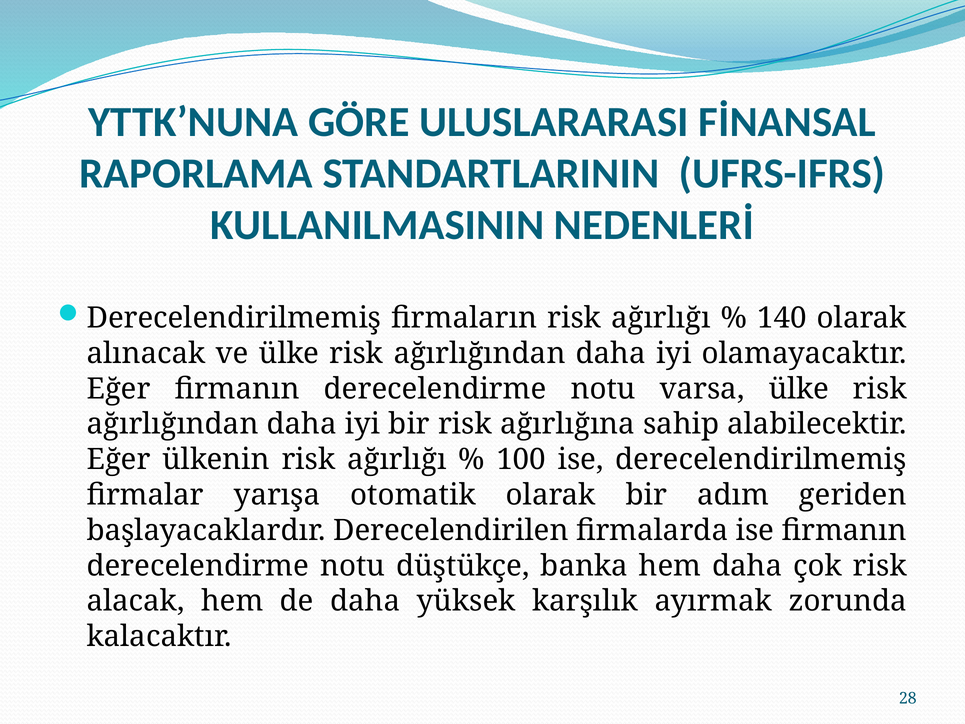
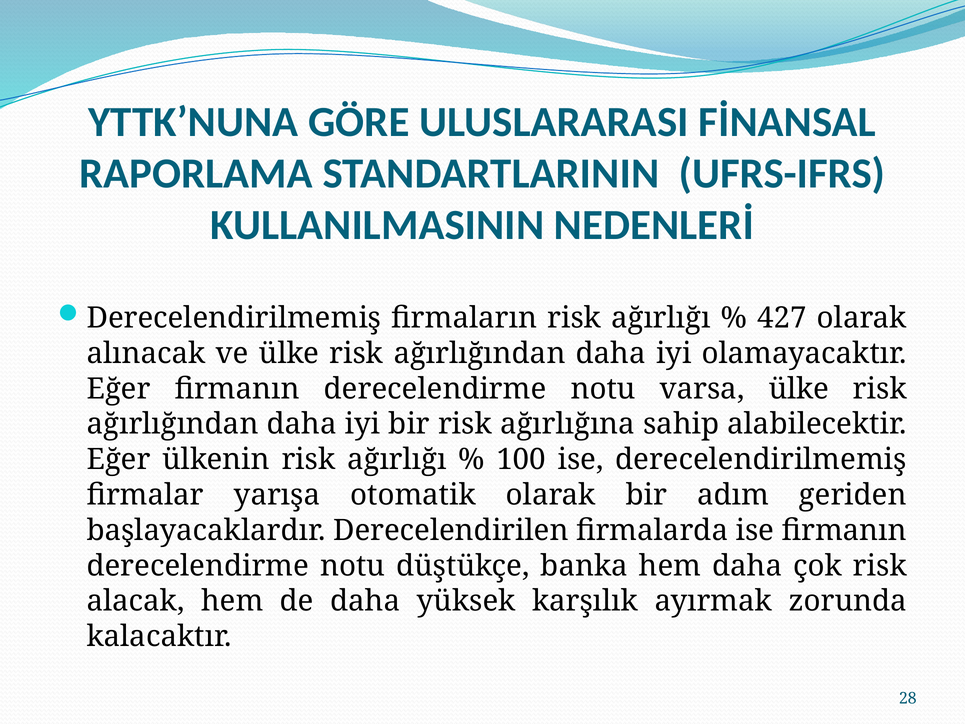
140: 140 -> 427
